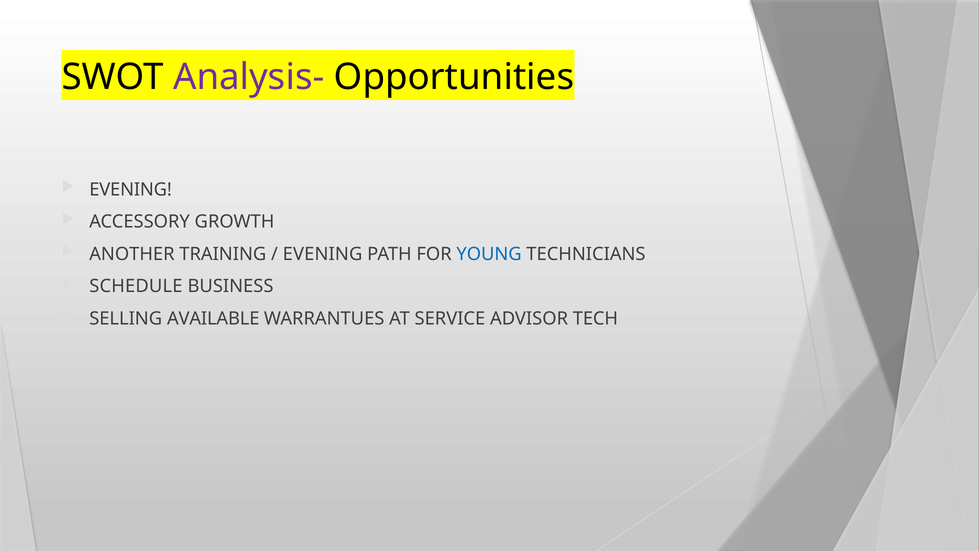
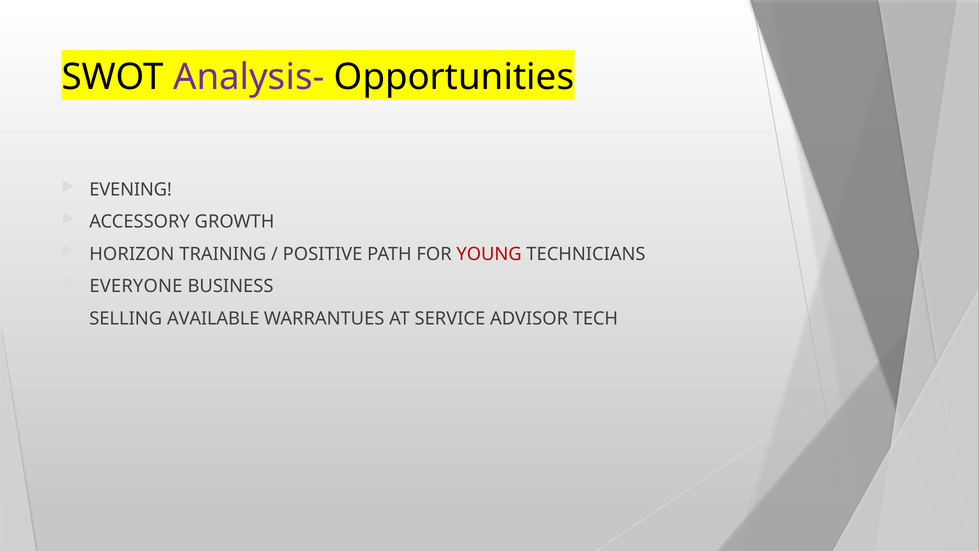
ANOTHER: ANOTHER -> HORIZON
EVENING at (323, 254): EVENING -> POSITIVE
YOUNG colour: blue -> red
SCHEDULE: SCHEDULE -> EVERYONE
